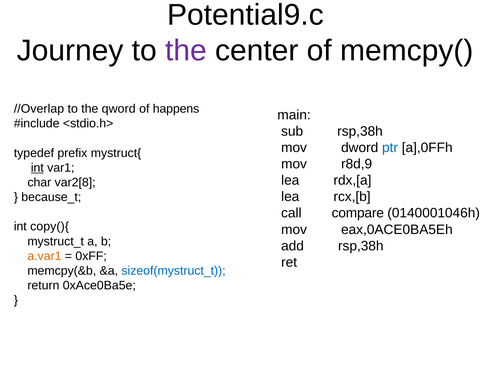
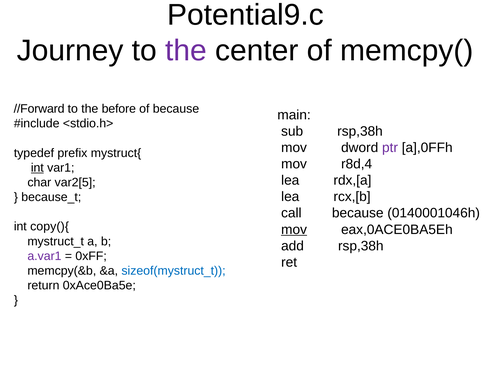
//Overlap: //Overlap -> //Forward
qword: qword -> before
of happens: happens -> because
ptr colour: blue -> purple
r8d,9: r8d,9 -> r8d,4
var2[8: var2[8 -> var2[5
call compare: compare -> because
mov at (294, 230) underline: none -> present
a.var1 colour: orange -> purple
